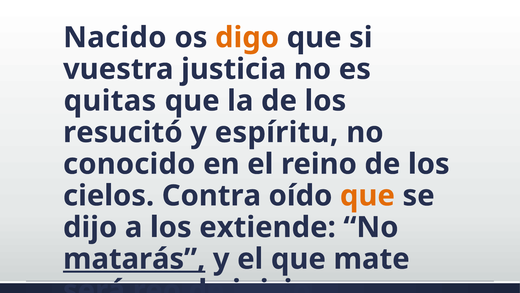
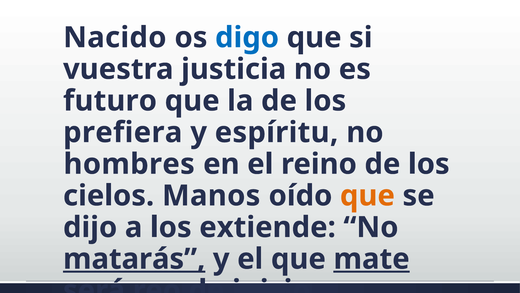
digo colour: orange -> blue
quitas: quitas -> futuro
resucitó: resucitó -> prefiera
conocido: conocido -> hombres
Contra: Contra -> Manos
mate underline: none -> present
